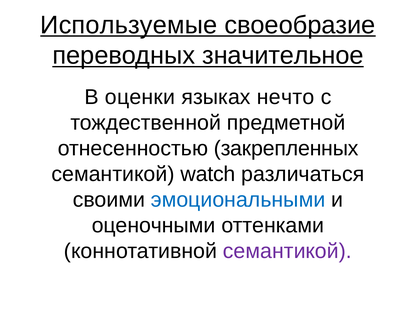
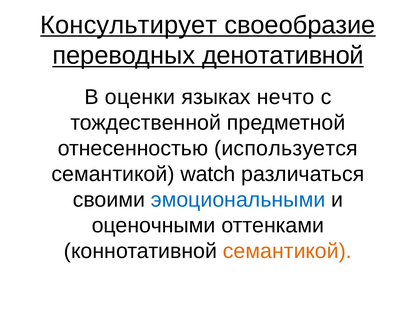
Используемые: Используемые -> Консультирует
значительное: значительное -> денотативной
закрепленных: закрепленных -> используется
семантикой at (287, 251) colour: purple -> orange
